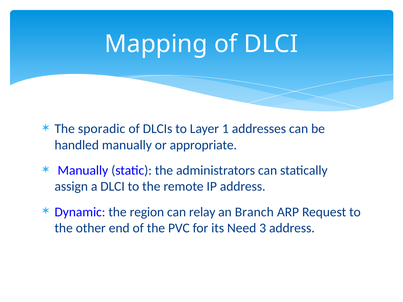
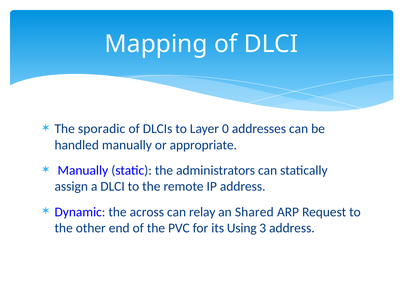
1: 1 -> 0
region: region -> across
Branch: Branch -> Shared
Need: Need -> Using
